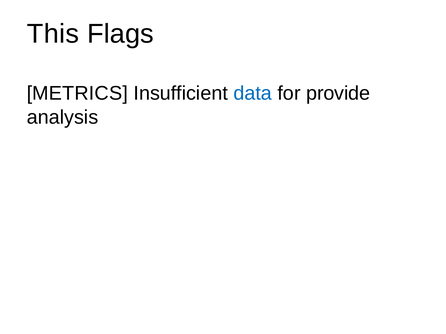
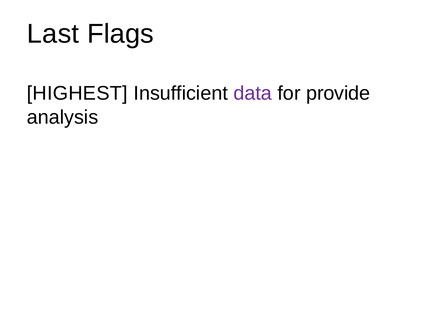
This: This -> Last
METRICS: METRICS -> HIGHEST
data colour: blue -> purple
